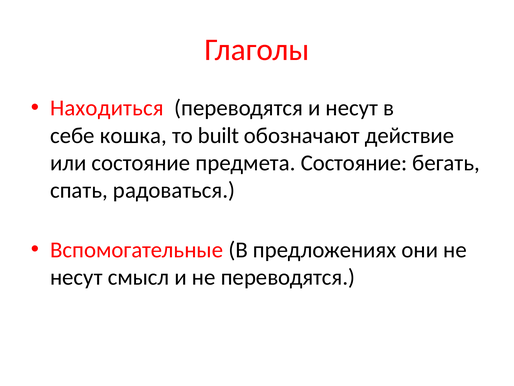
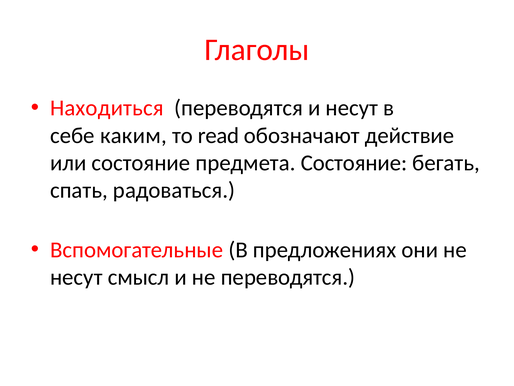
кошка: кошка -> каким
built: built -> read
